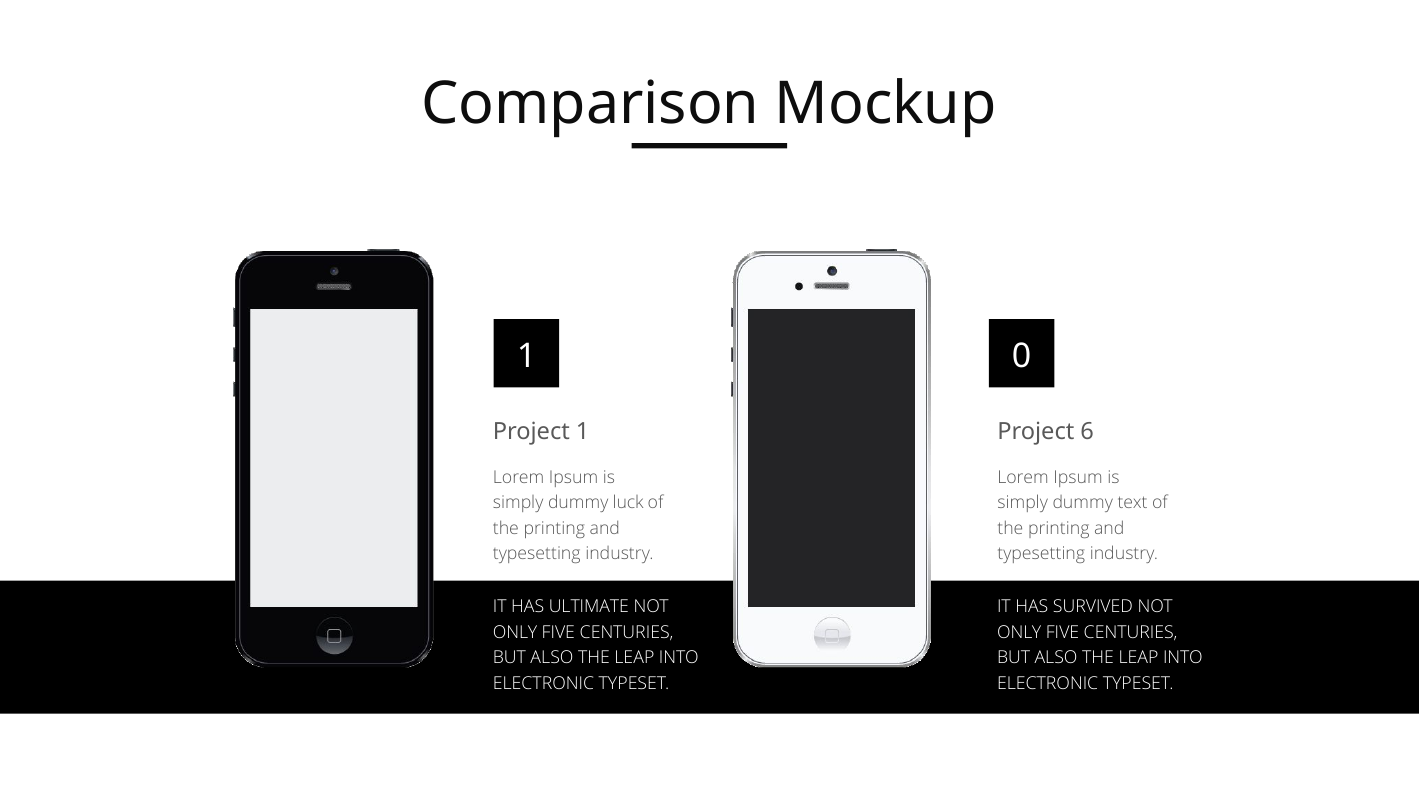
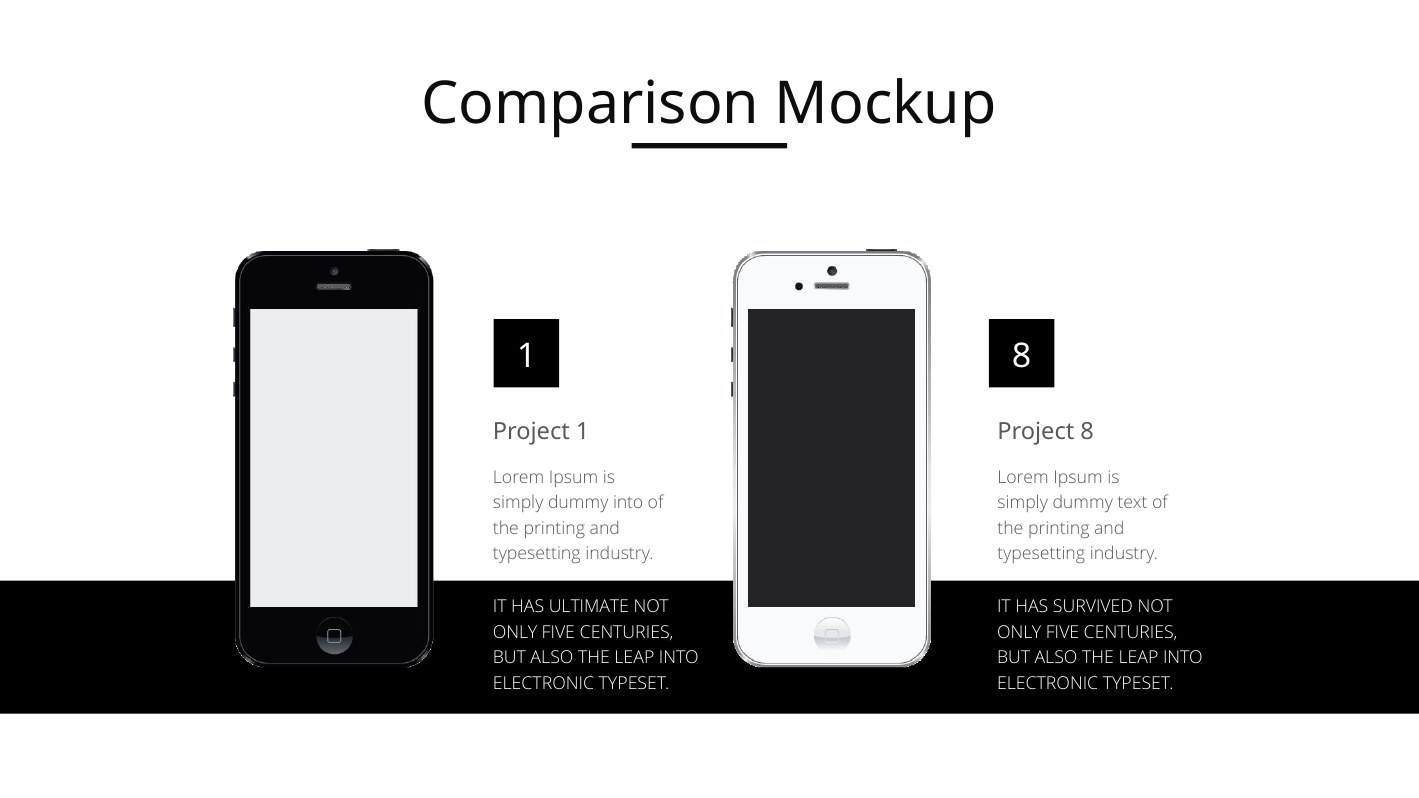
1 0: 0 -> 8
Project 6: 6 -> 8
dummy luck: luck -> into
